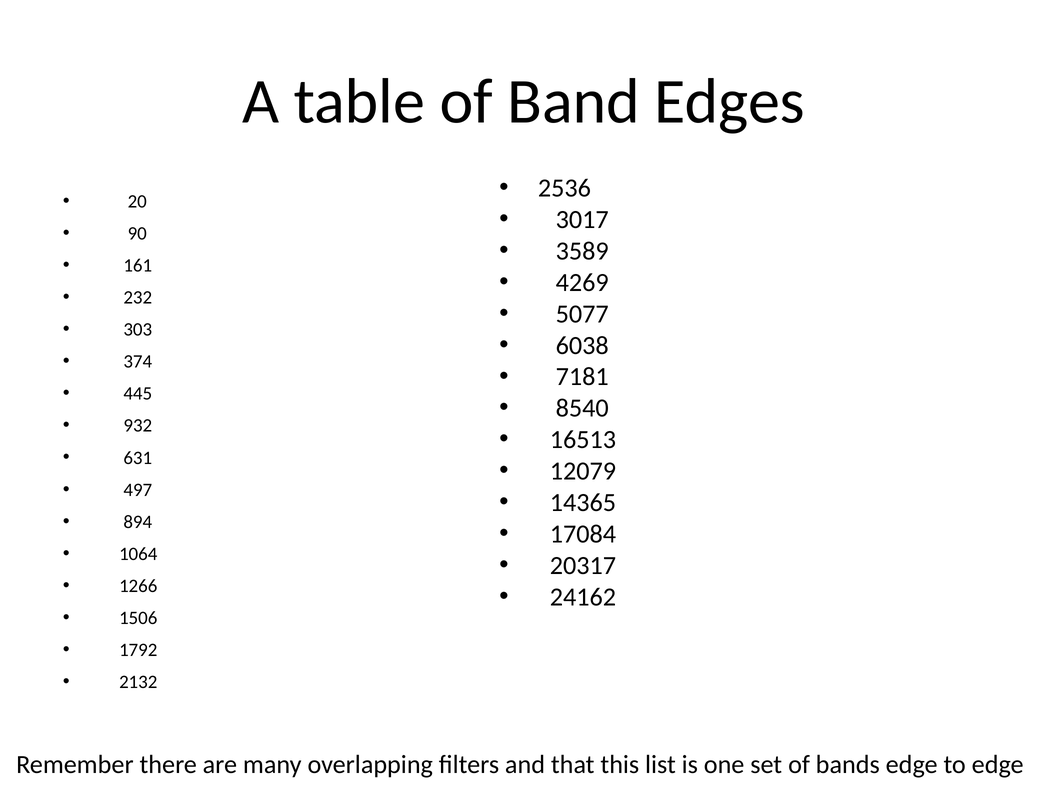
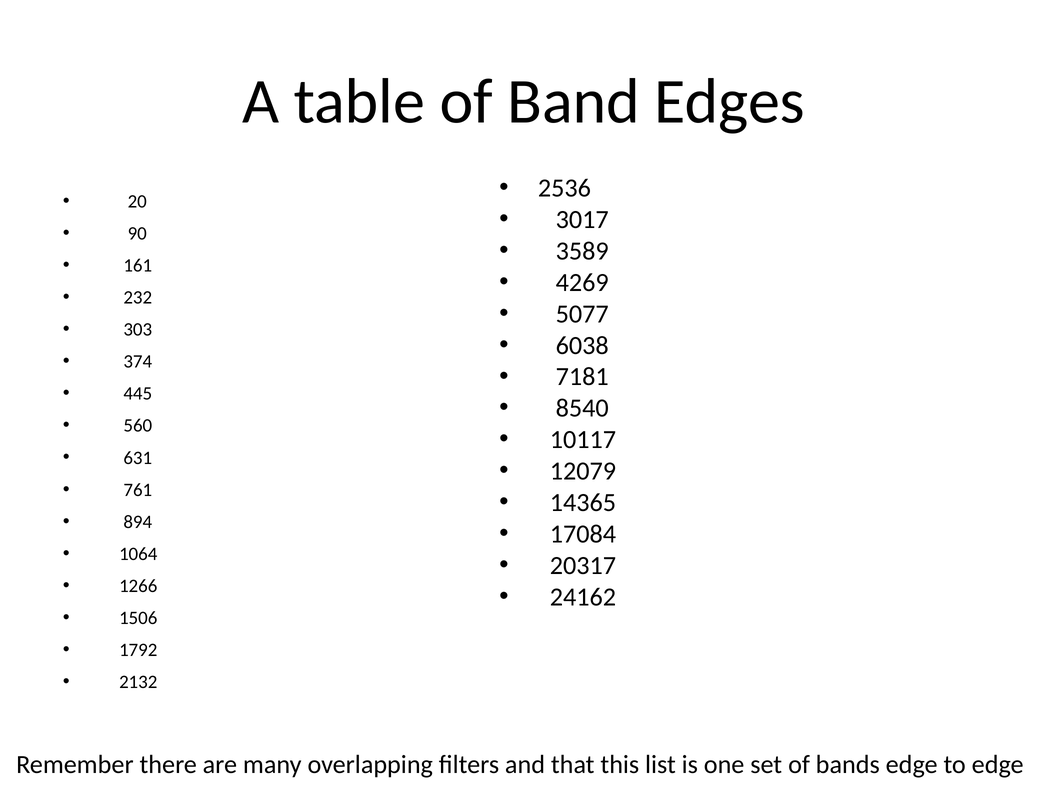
932: 932 -> 560
16513: 16513 -> 10117
497: 497 -> 761
